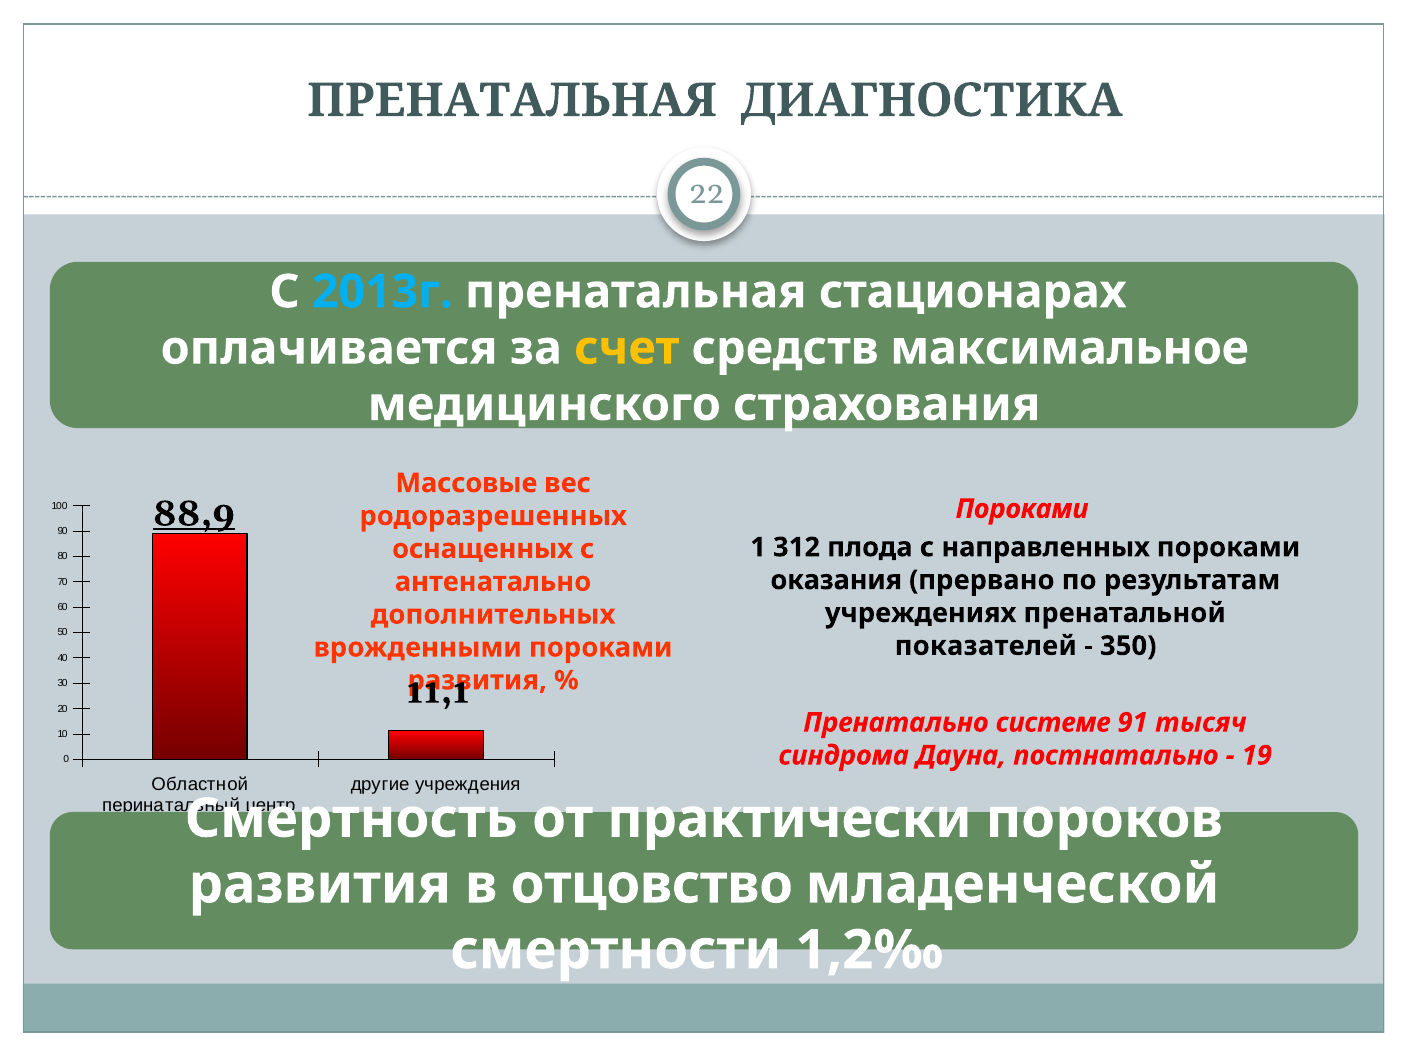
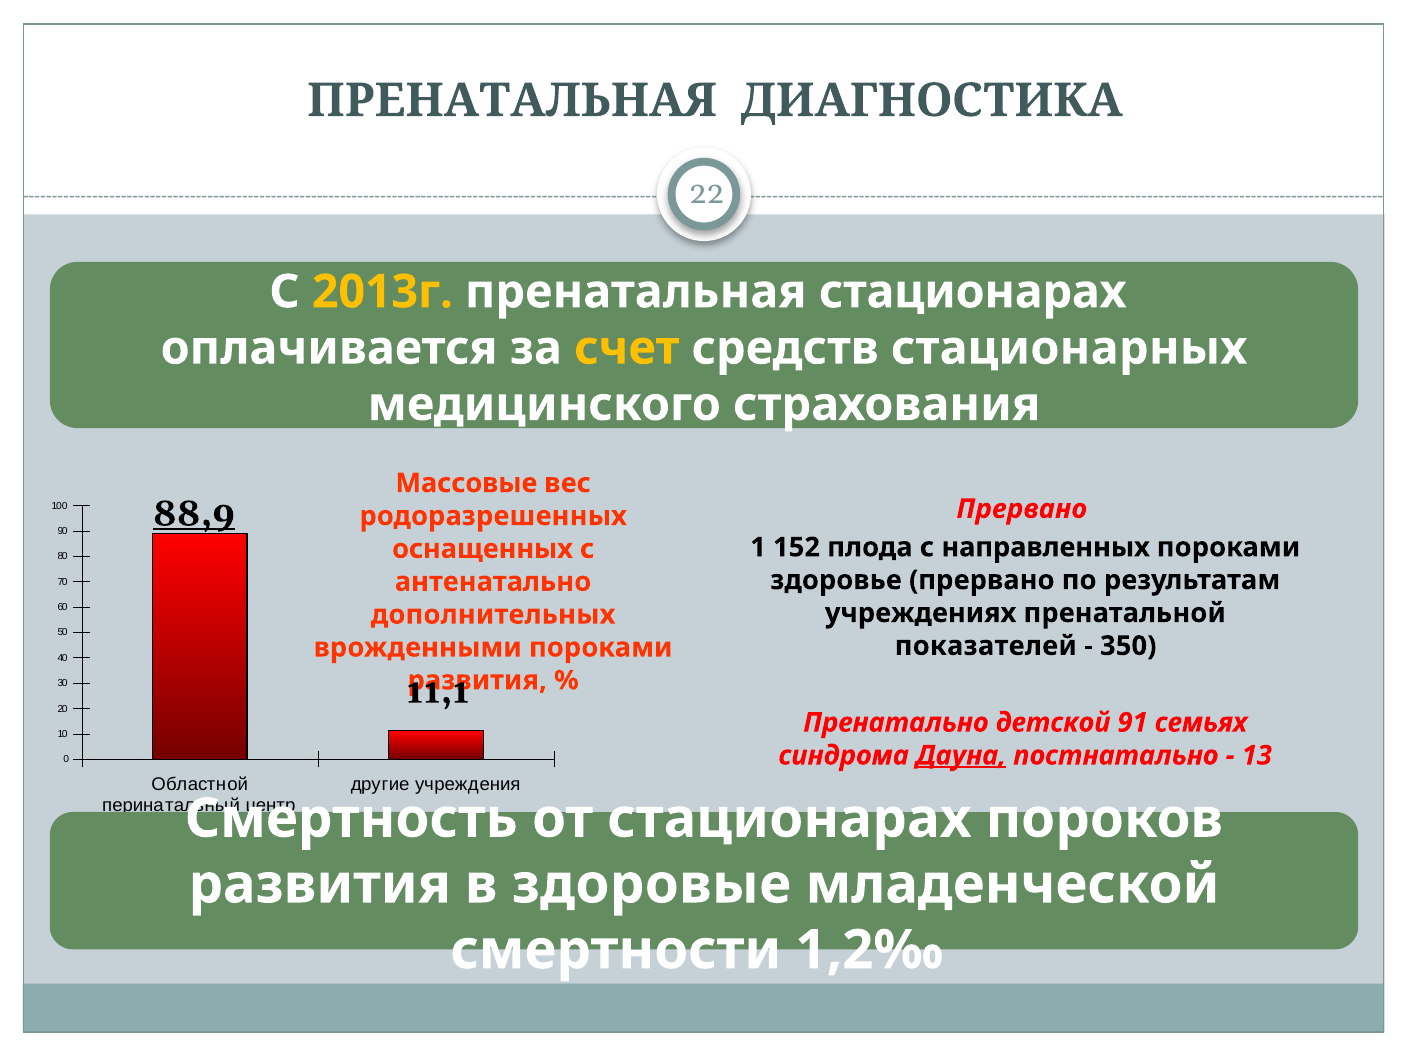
2013г colour: light blue -> yellow
максимальное: максимальное -> стационарных
Пороками at (1022, 509): Пороками -> Прервано
312: 312 -> 152
оказания: оказания -> здоровье
системе: системе -> детской
тысяч: тысяч -> семьях
Дауна underline: none -> present
19: 19 -> 13
от практически: практически -> стационарах
отцовство: отцовство -> здоровые
